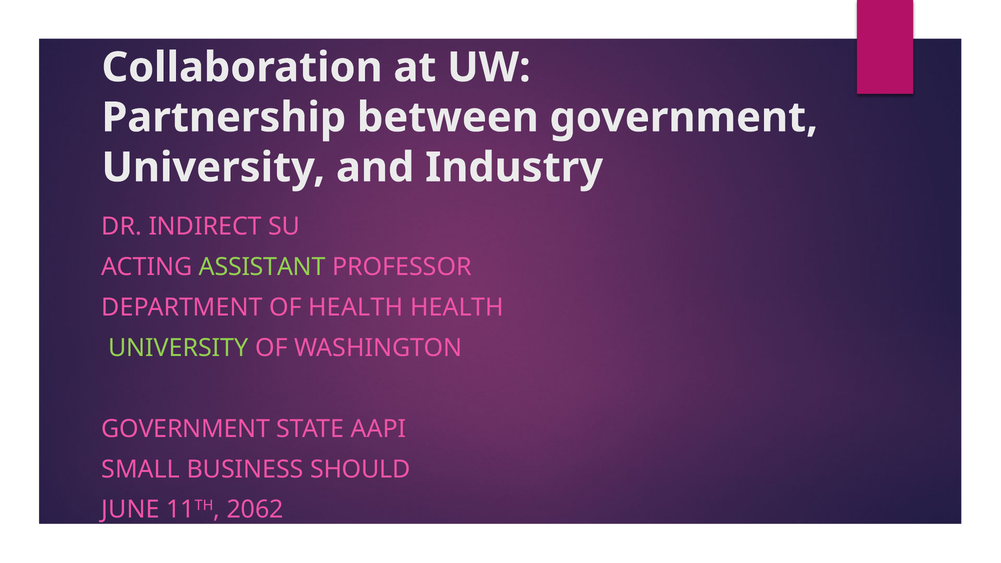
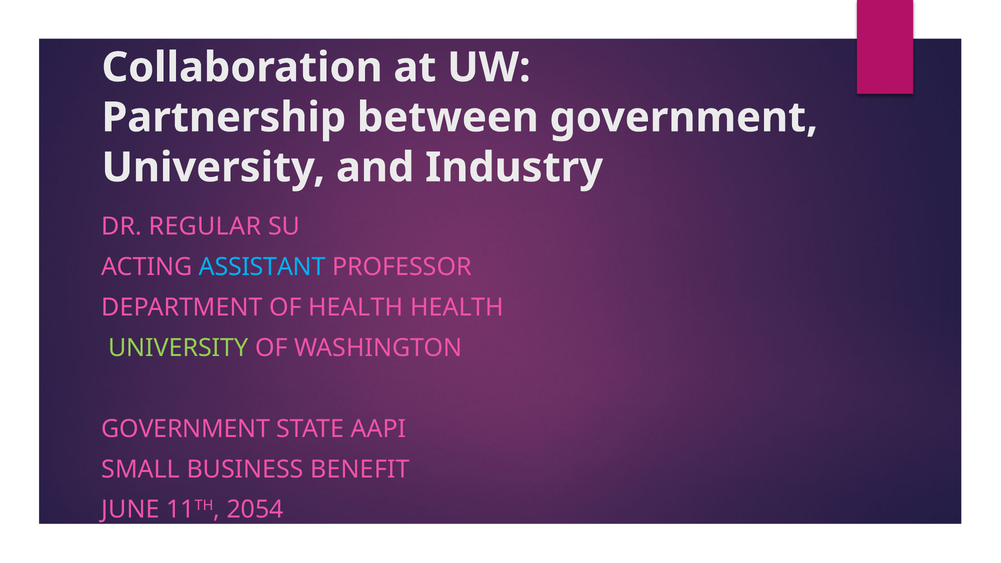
INDIRECT: INDIRECT -> REGULAR
ASSISTANT colour: light green -> light blue
SHOULD: SHOULD -> BENEFIT
2062: 2062 -> 2054
